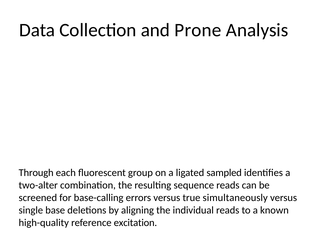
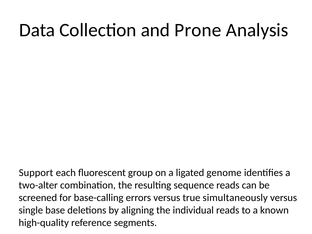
Through: Through -> Support
sampled: sampled -> genome
excitation: excitation -> segments
